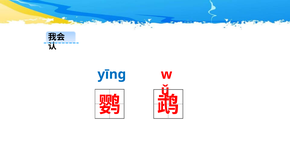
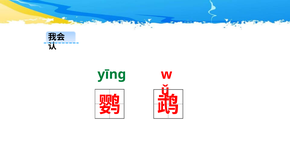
yīng colour: blue -> green
